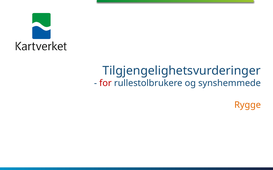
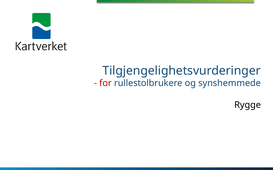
Rygge colour: orange -> black
